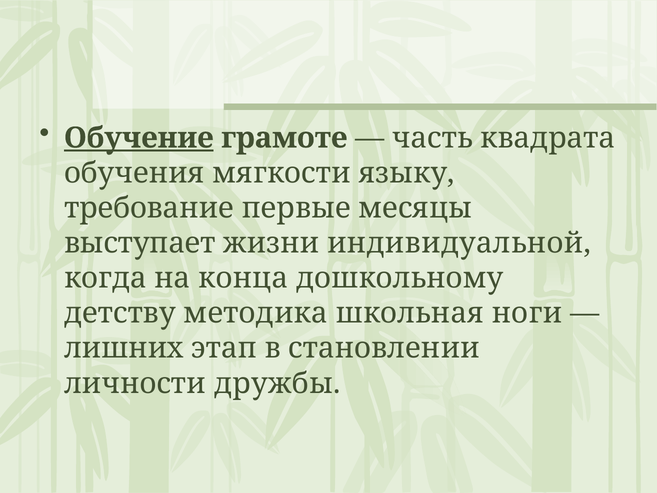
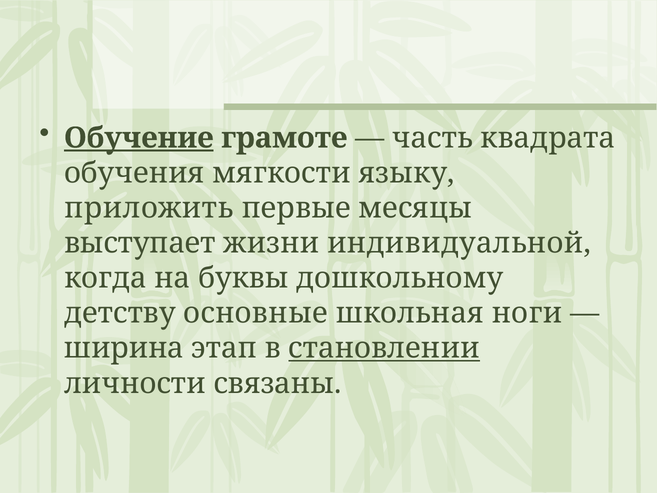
требование: требование -> приложить
конца: конца -> буквы
методика: методика -> основные
лишних: лишних -> ширина
становлении underline: none -> present
дружбы: дружбы -> связаны
